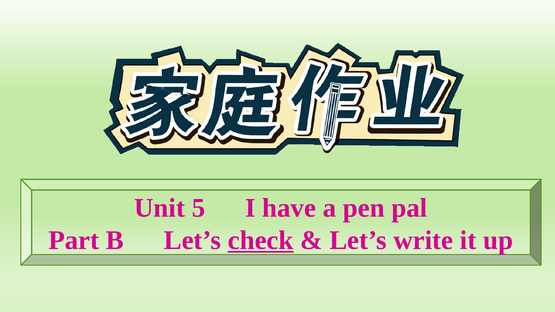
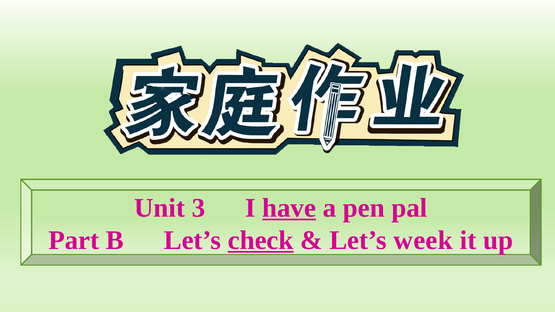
5: 5 -> 3
have underline: none -> present
write: write -> week
